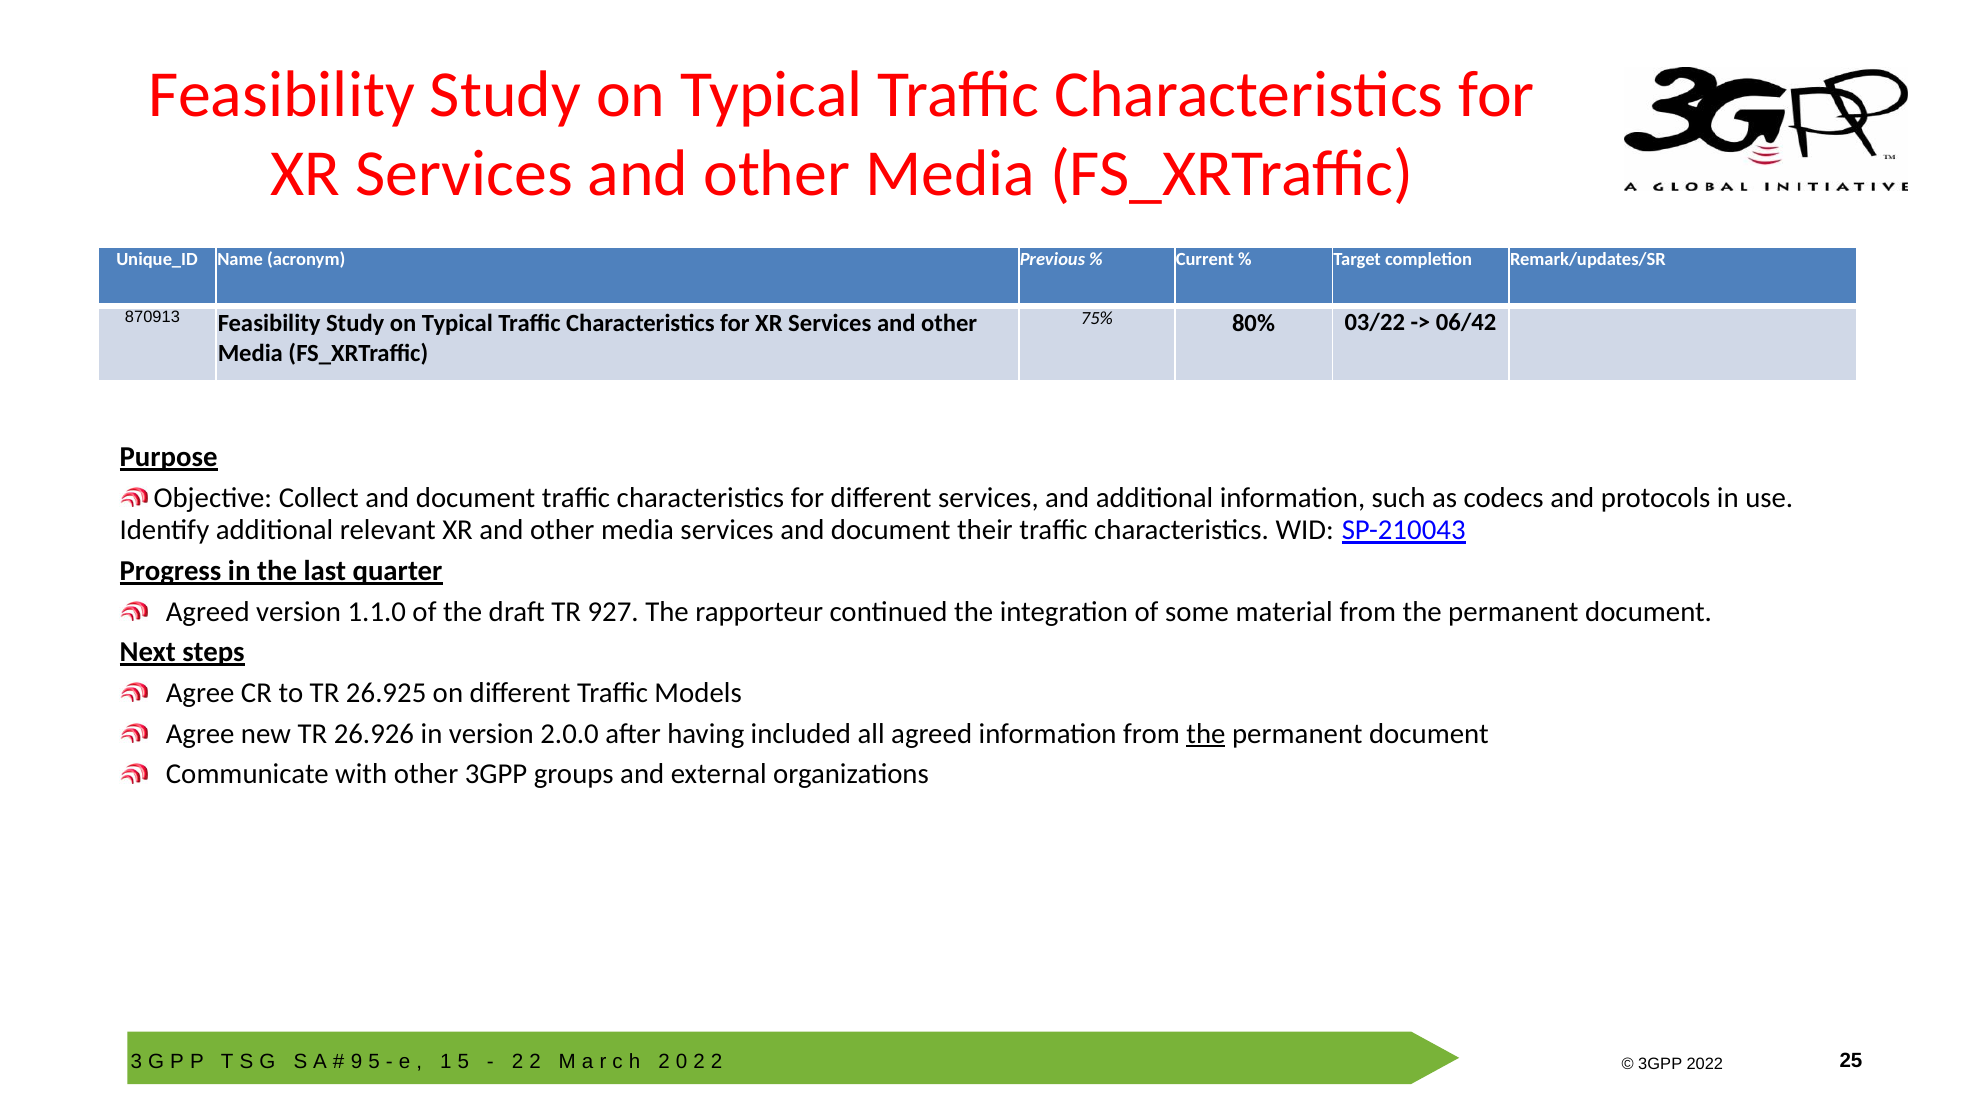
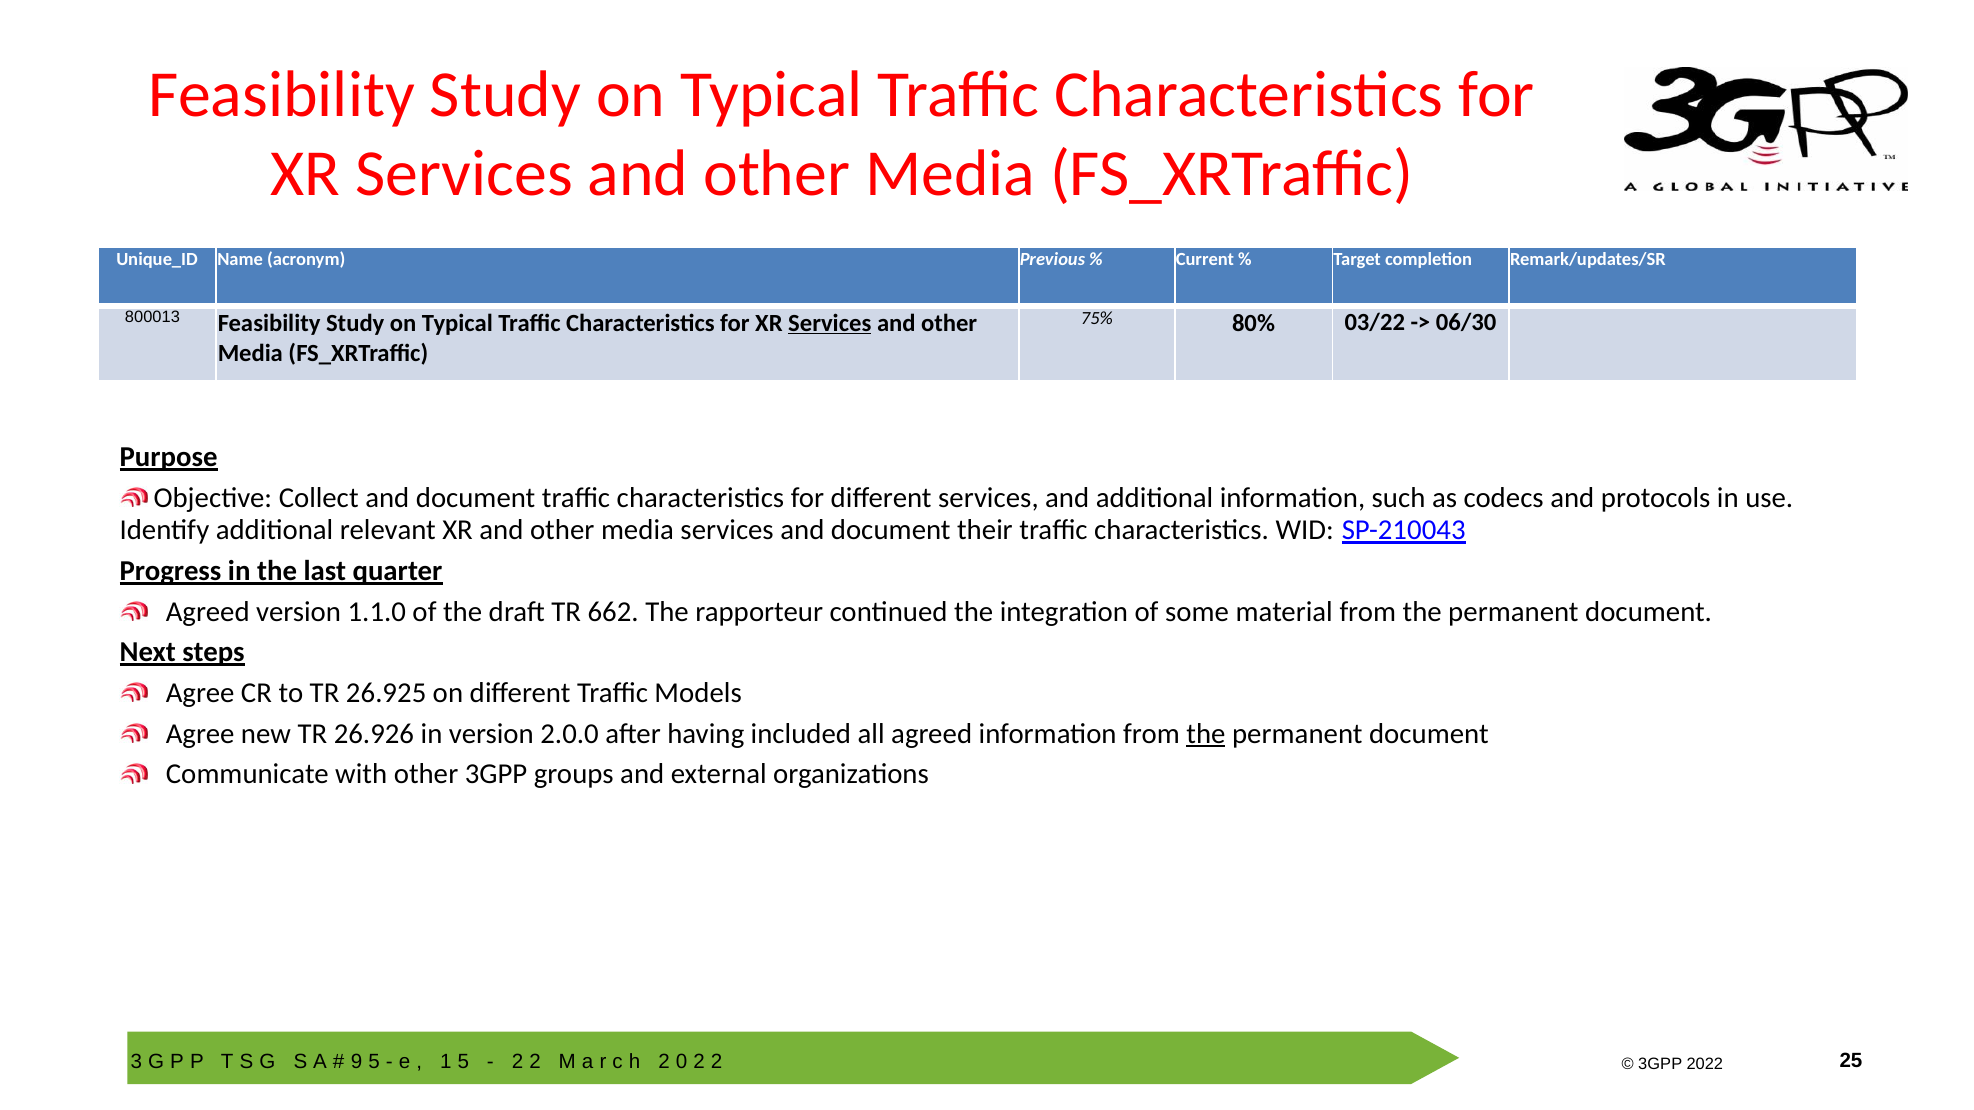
870913: 870913 -> 800013
Services at (830, 323) underline: none -> present
06/42: 06/42 -> 06/30
927: 927 -> 662
